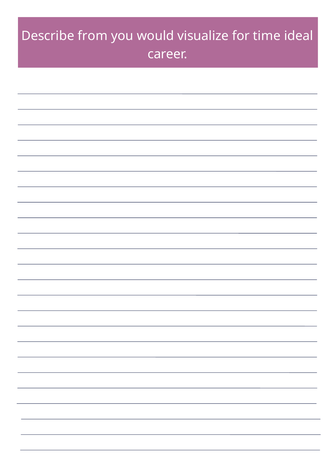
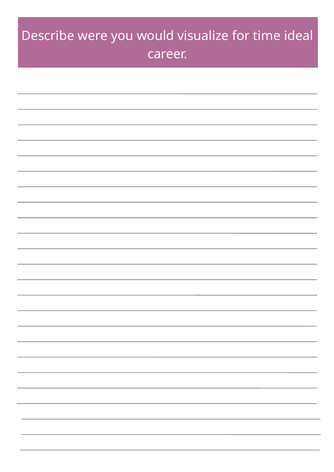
from: from -> were
